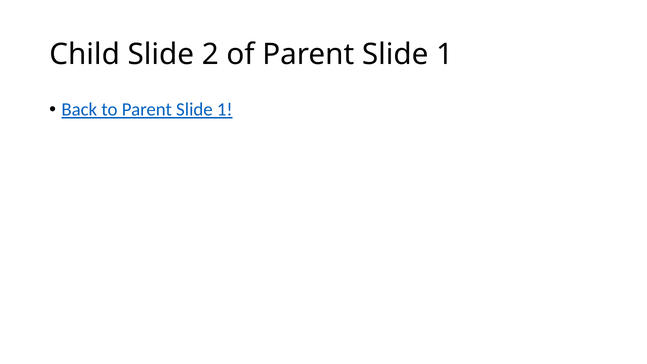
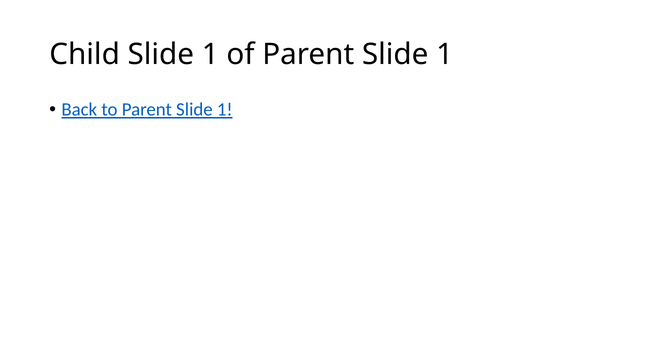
Child Slide 2: 2 -> 1
